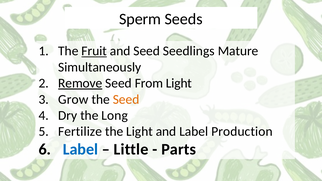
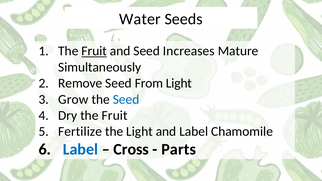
Sperm: Sperm -> Water
Seedlings: Seedlings -> Increases
Remove underline: present -> none
Seed at (126, 99) colour: orange -> blue
Dry the Long: Long -> Fruit
Production: Production -> Chamomile
Little: Little -> Cross
